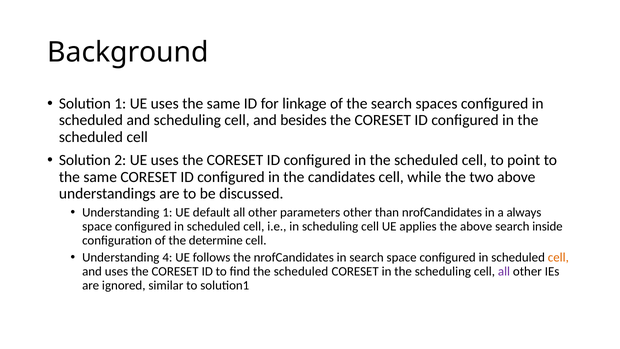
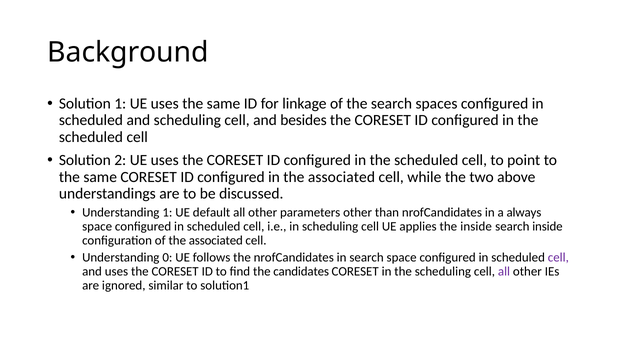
in the candidates: candidates -> associated
the above: above -> inside
of the determine: determine -> associated
4: 4 -> 0
cell at (558, 257) colour: orange -> purple
find the scheduled: scheduled -> candidates
